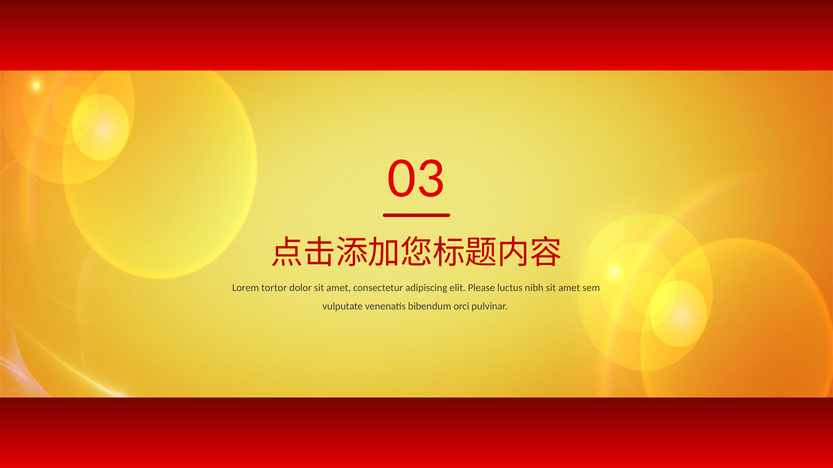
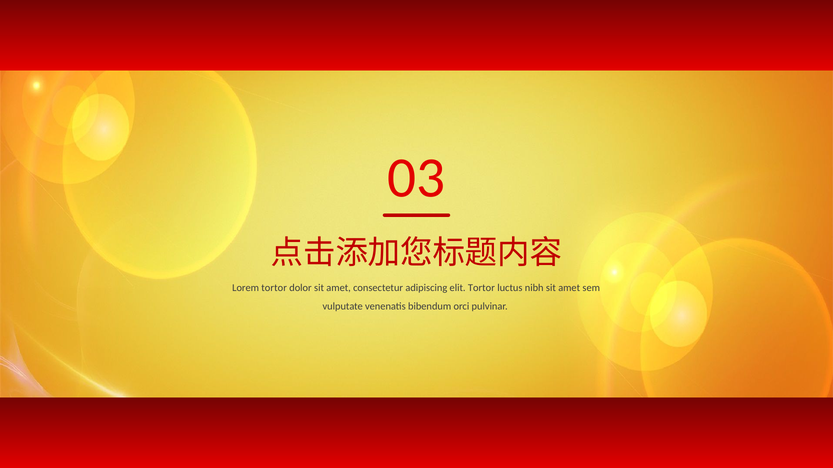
elit Please: Please -> Tortor
